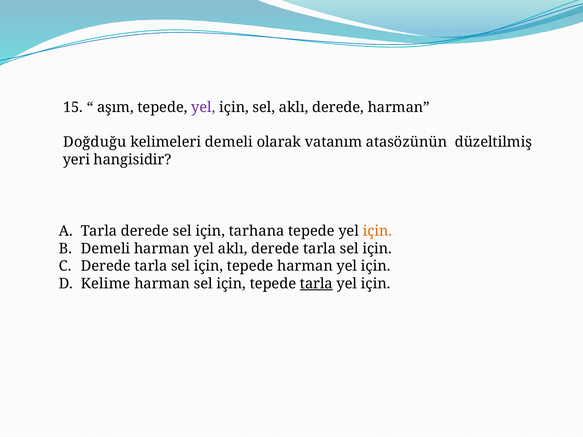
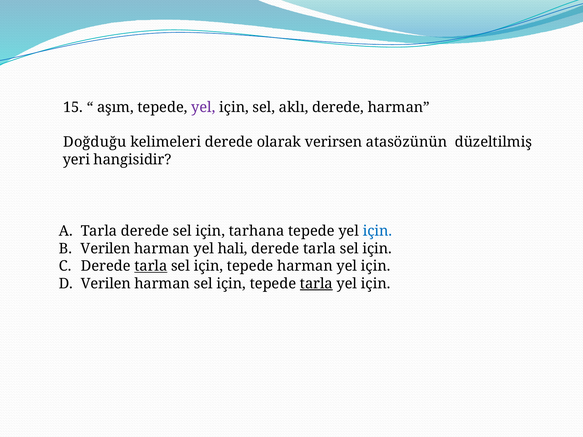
kelimeleri demeli: demeli -> derede
vatanım: vatanım -> verirsen
için at (377, 231) colour: orange -> blue
Demeli at (106, 249): Demeli -> Verilen
yel aklı: aklı -> hali
tarla at (151, 266) underline: none -> present
Kelime at (106, 284): Kelime -> Verilen
